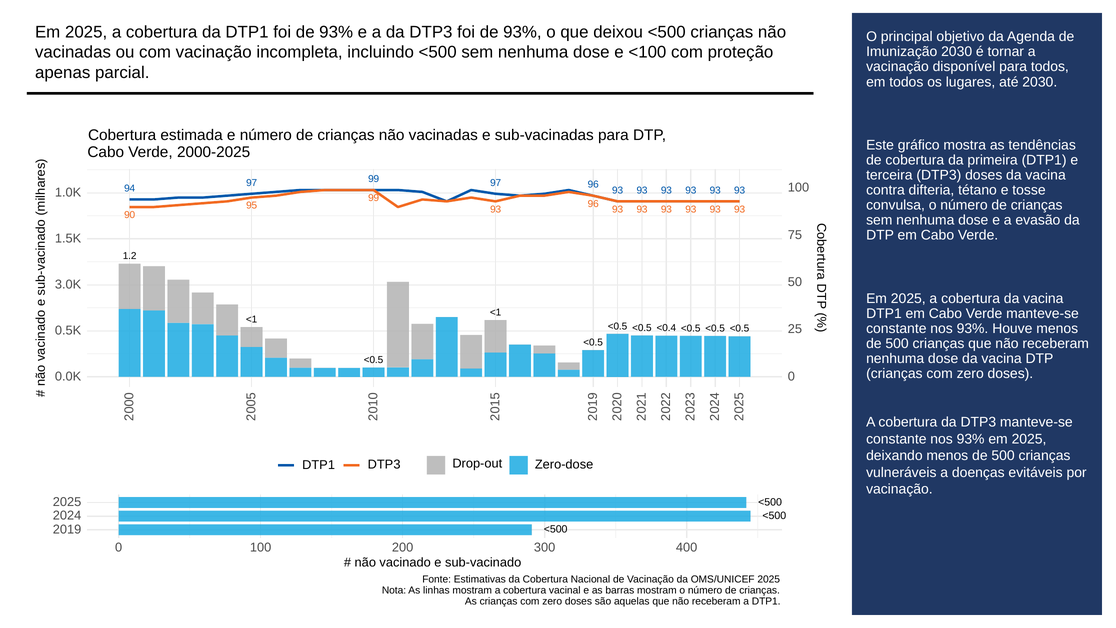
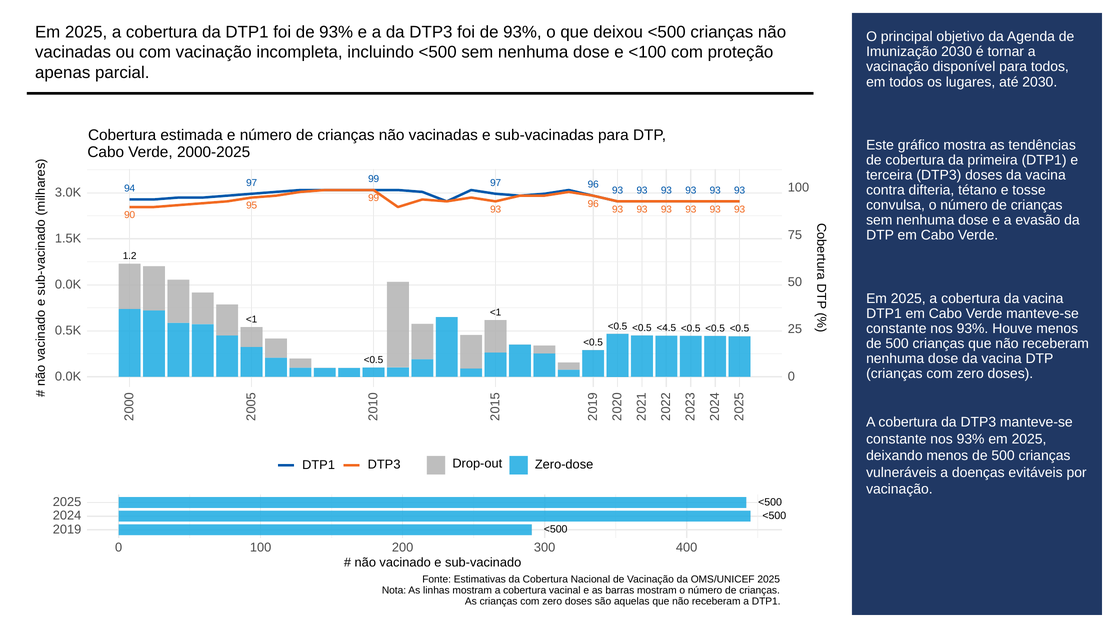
1.0K: 1.0K -> 3.0K
3.0K at (68, 284): 3.0K -> 0.0K
<0.4: <0.4 -> <4.5
